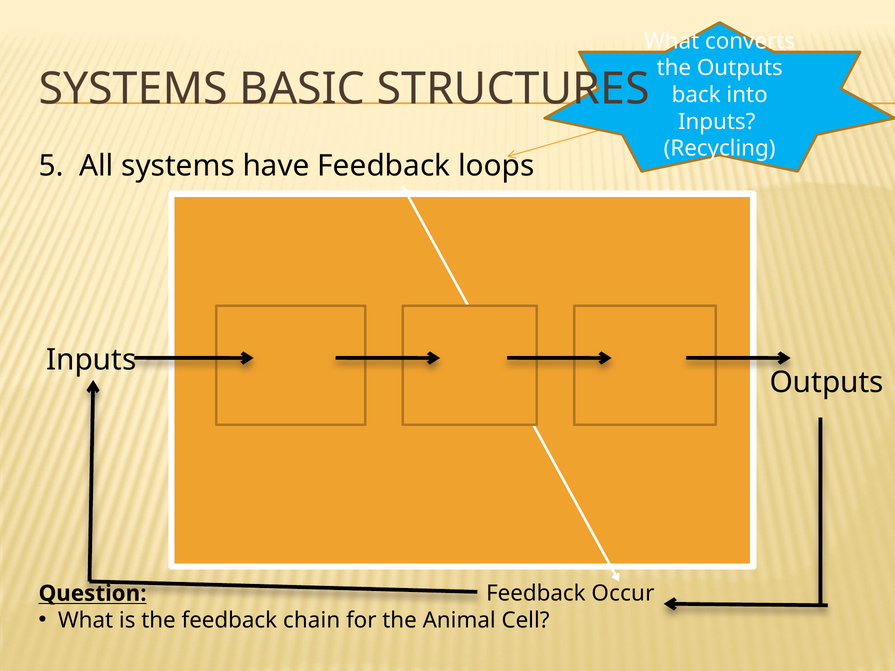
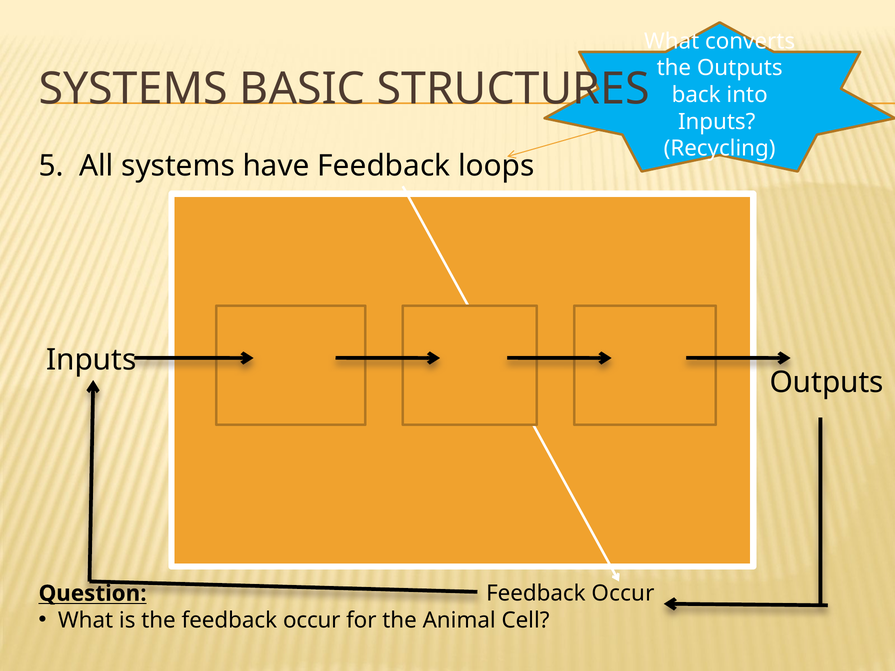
the feedback chain: chain -> occur
